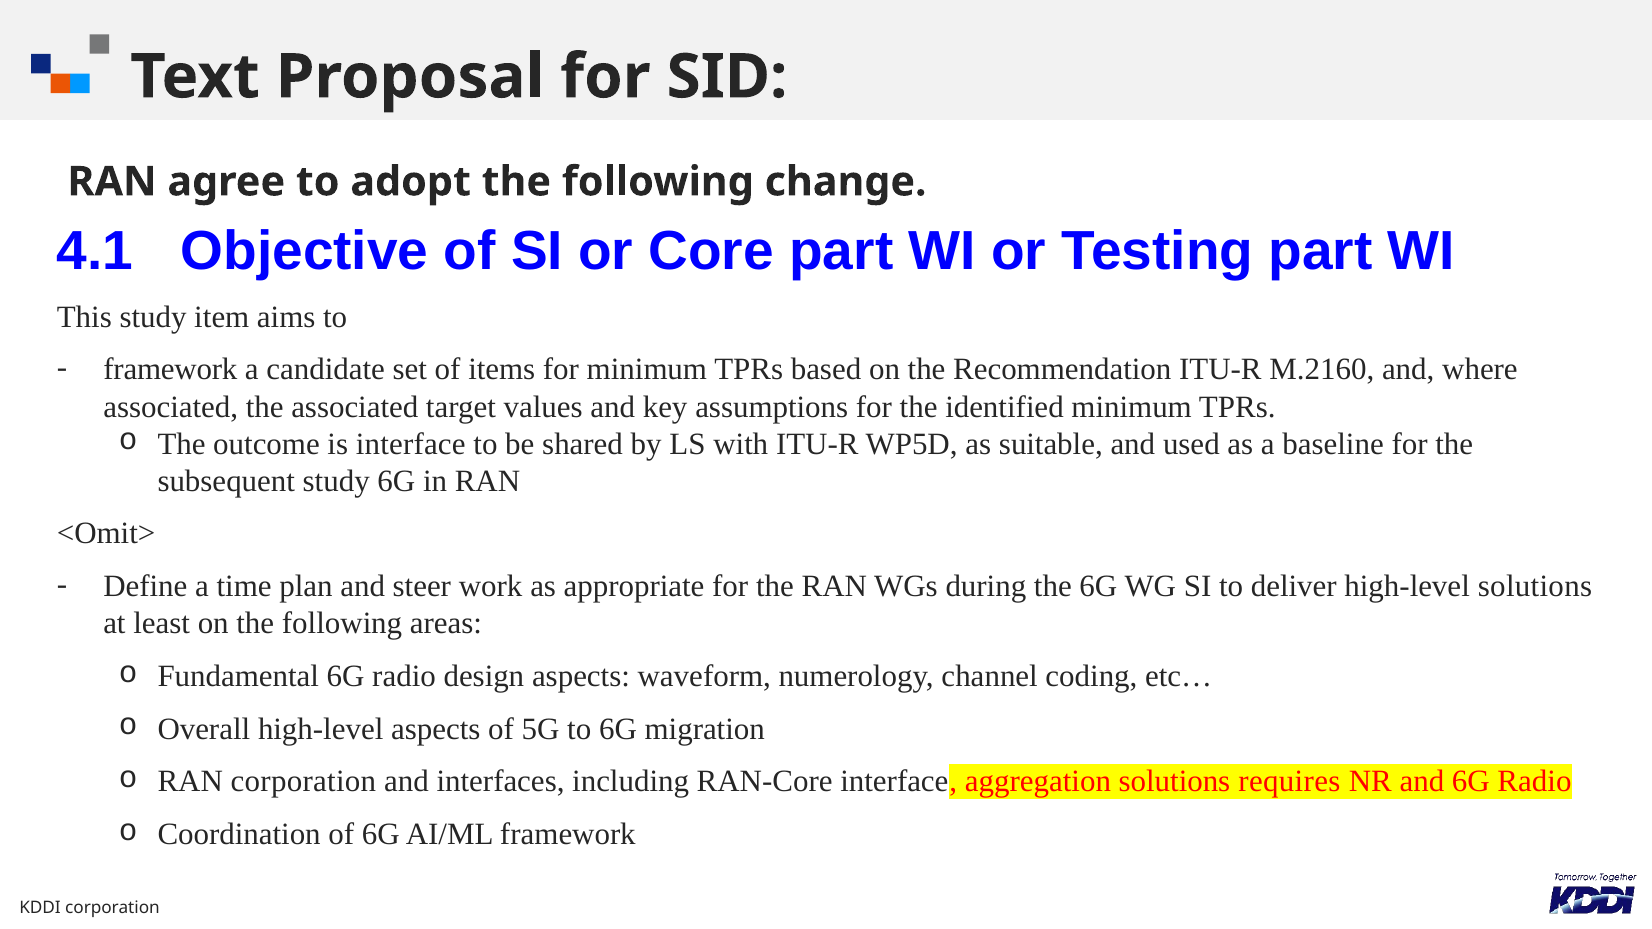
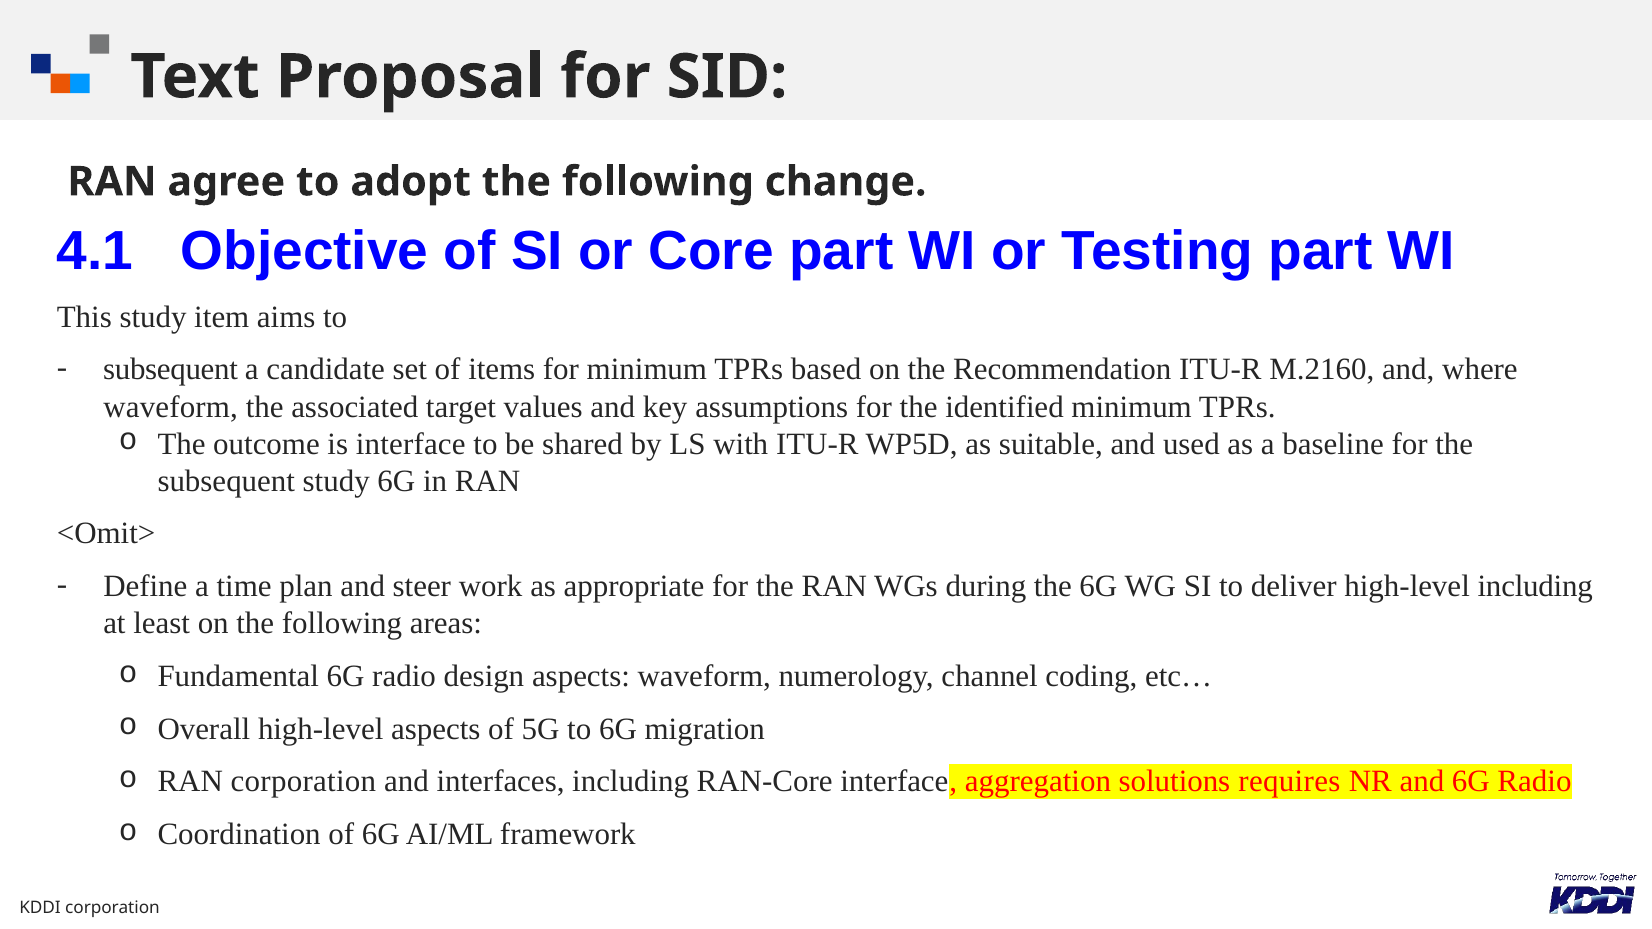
framework at (170, 370): framework -> subsequent
associated at (171, 407): associated -> waveform
high-level solutions: solutions -> including
